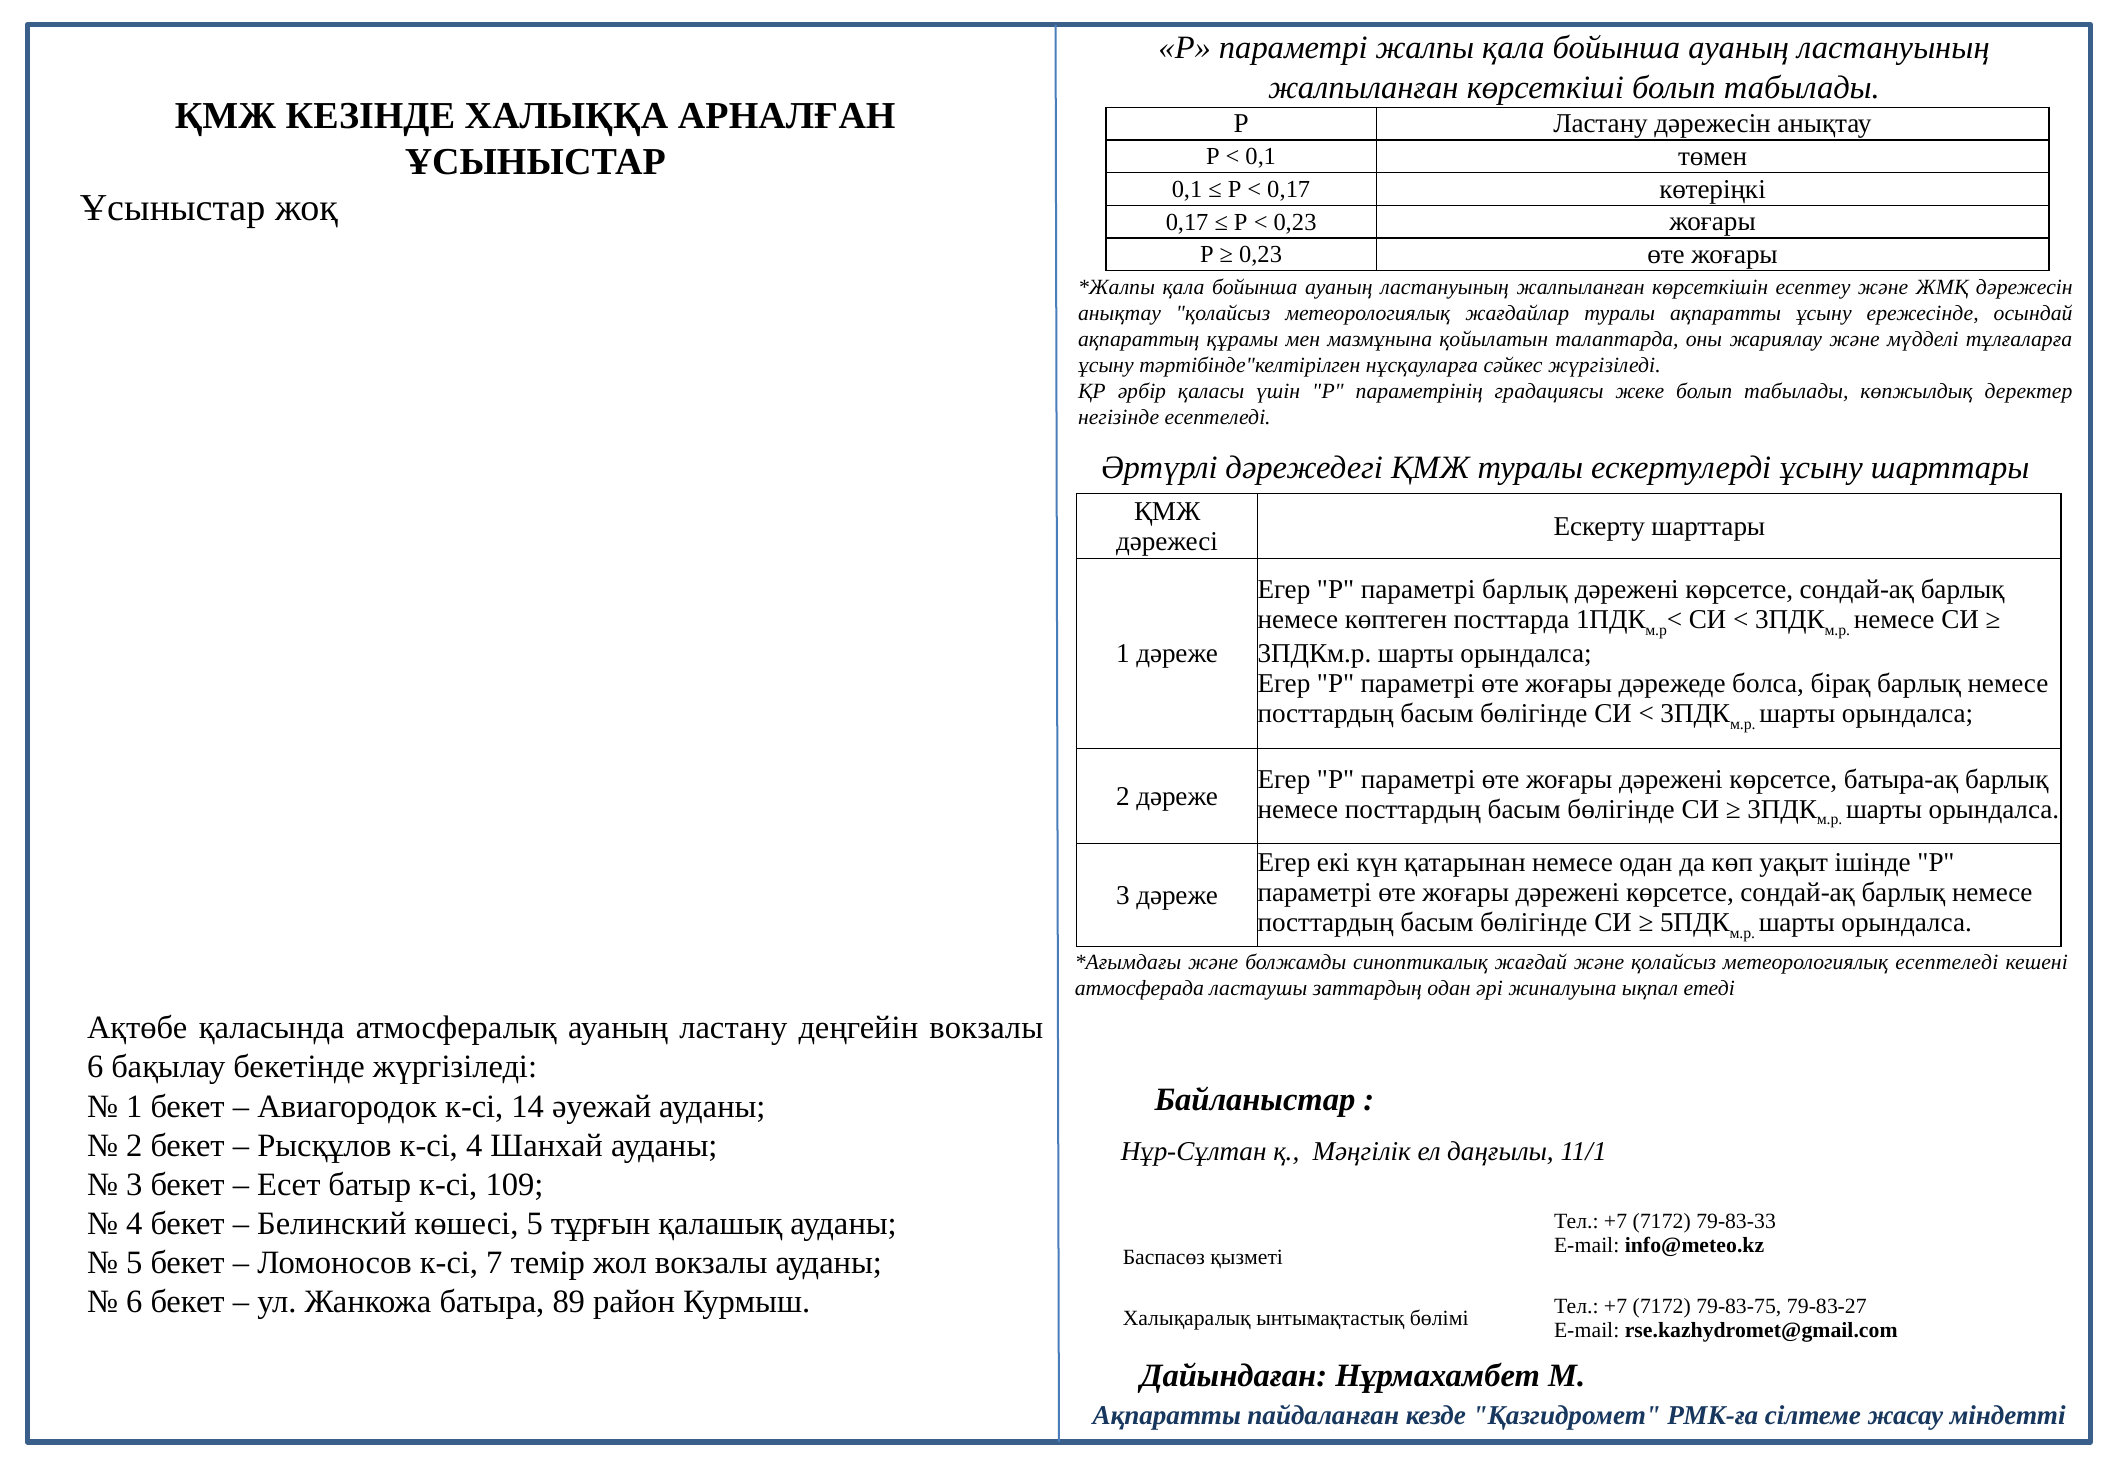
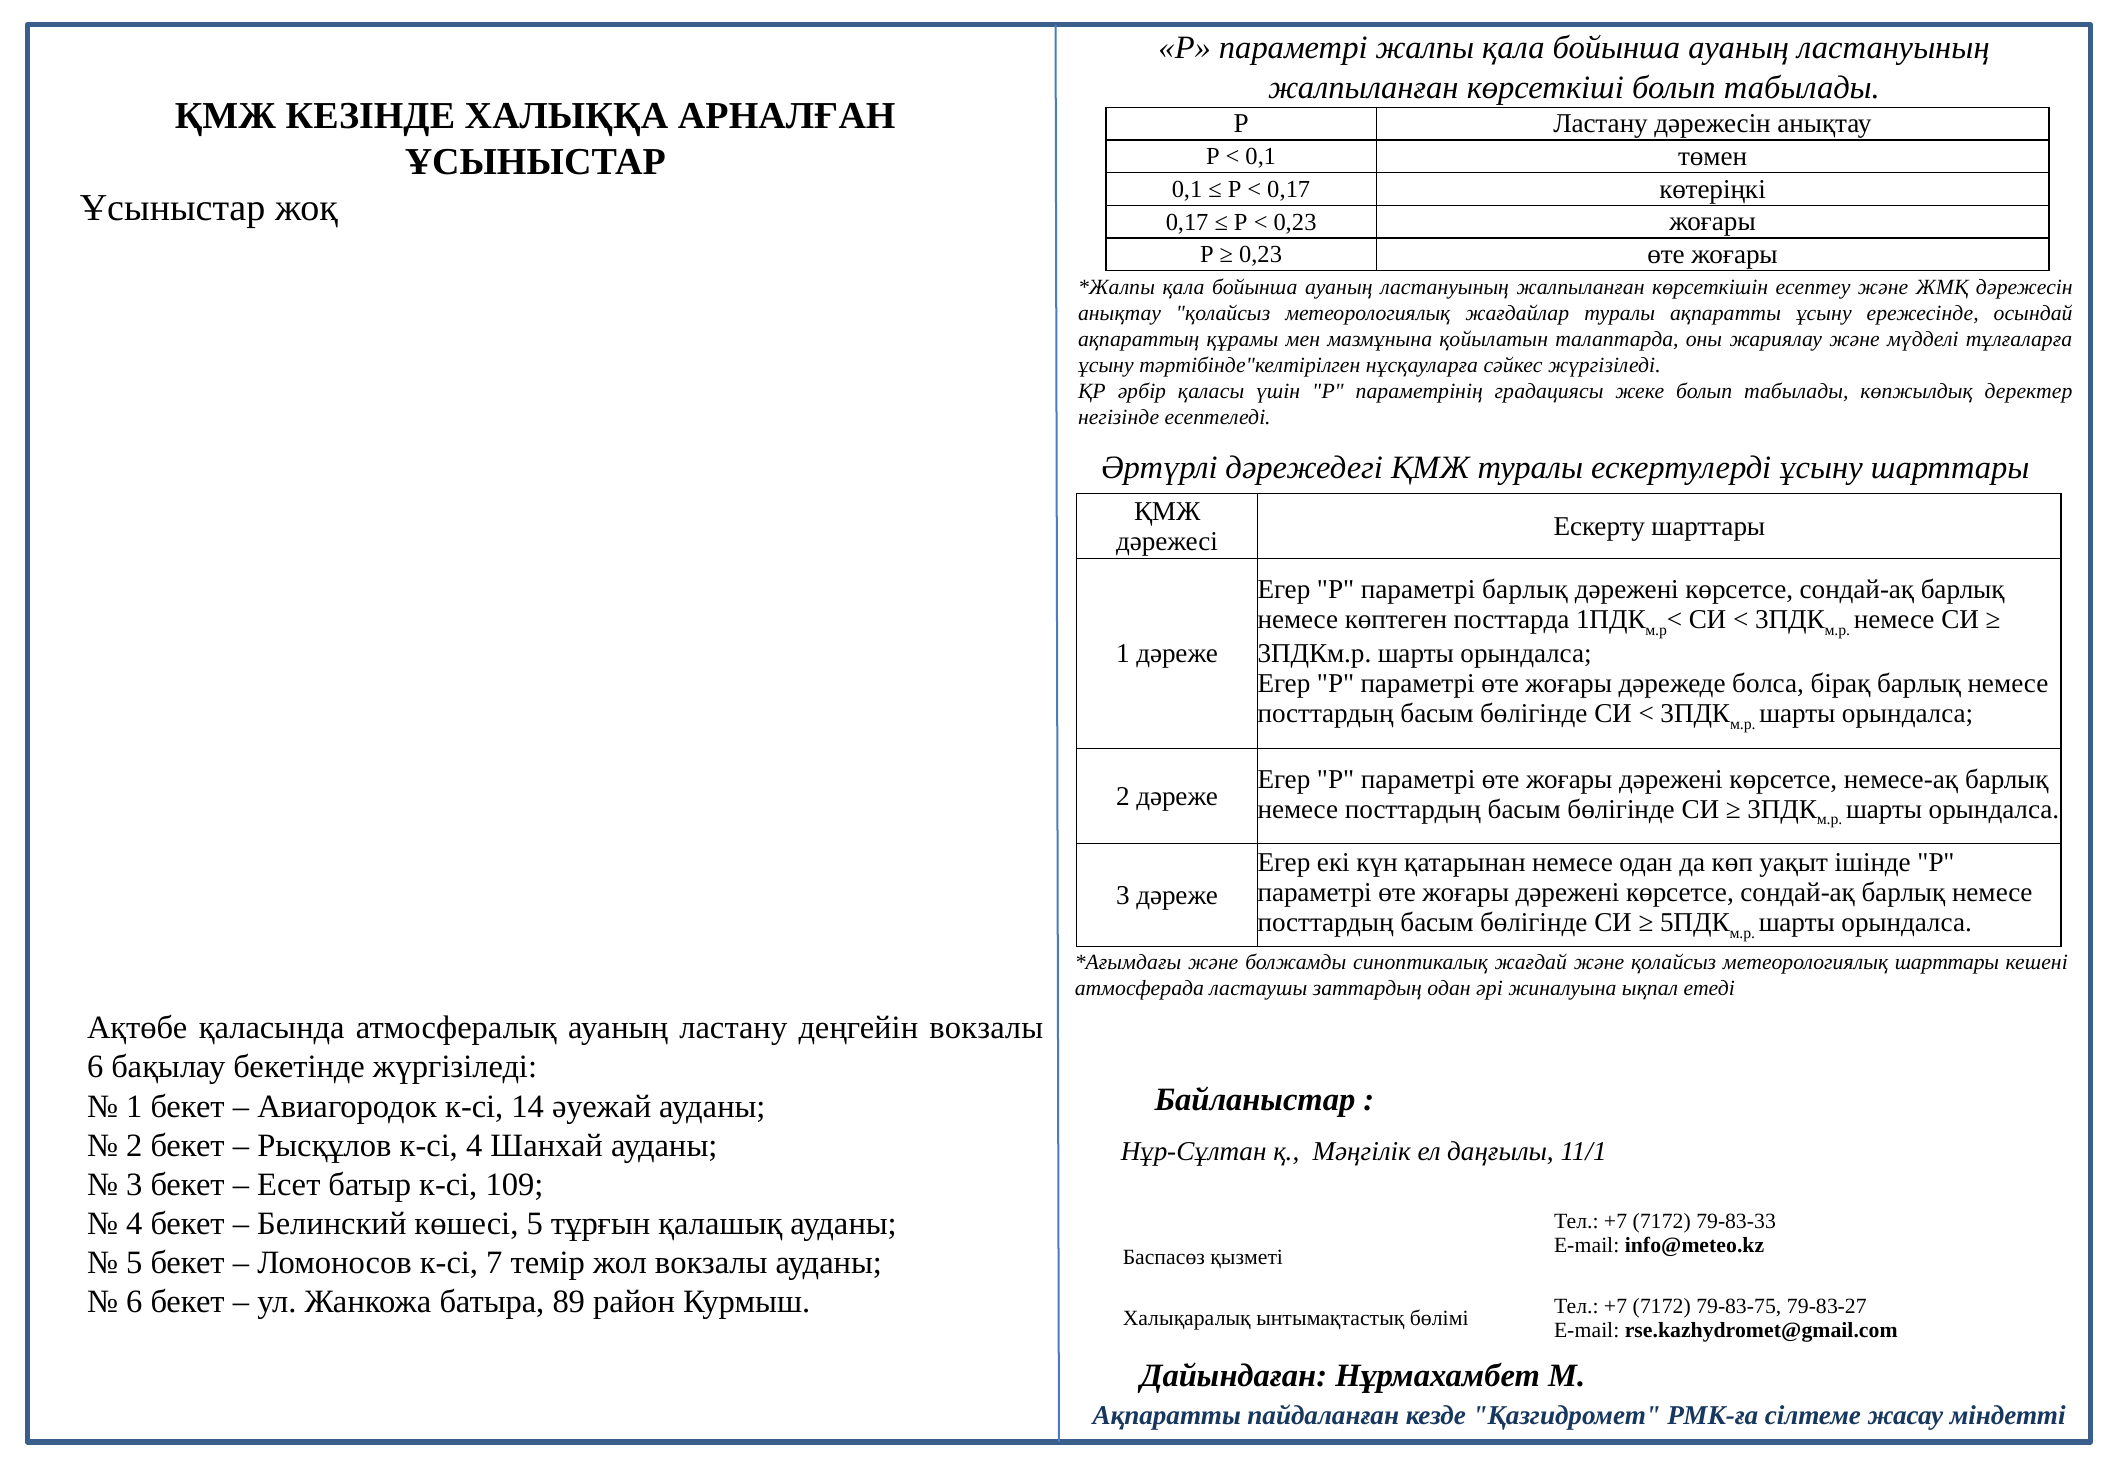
батыра-ақ: батыра-ақ -> немесе-ақ
метеорологиялық есептеледі: есептеледі -> шарттары
